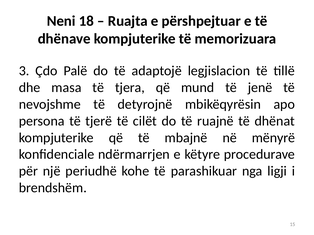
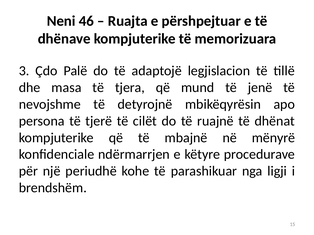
18: 18 -> 46
